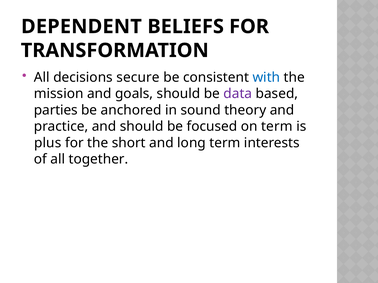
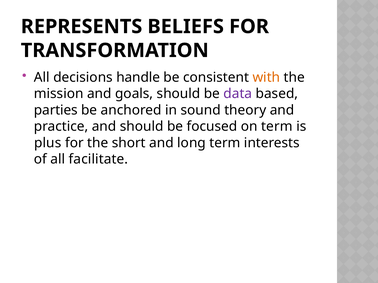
DEPENDENT: DEPENDENT -> REPRESENTS
secure: secure -> handle
with colour: blue -> orange
together: together -> facilitate
